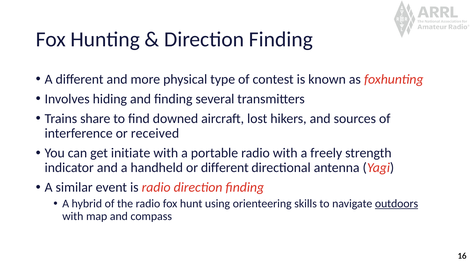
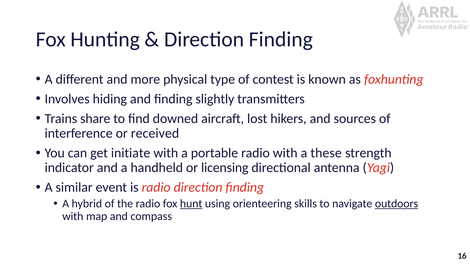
several: several -> slightly
freely: freely -> these
or different: different -> licensing
hunt underline: none -> present
